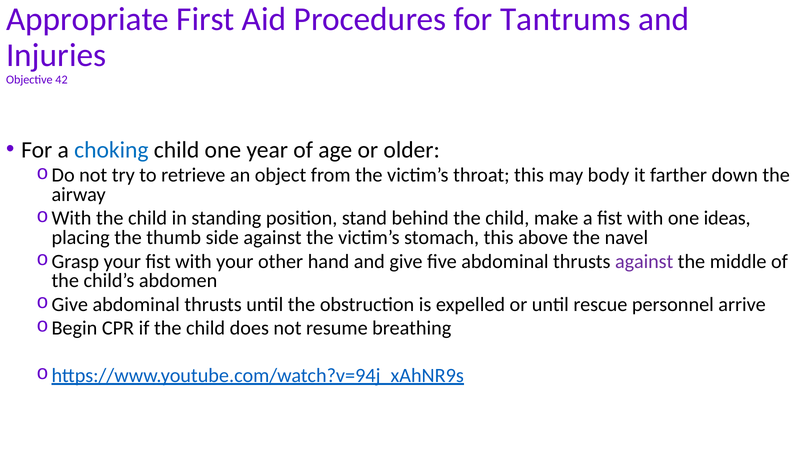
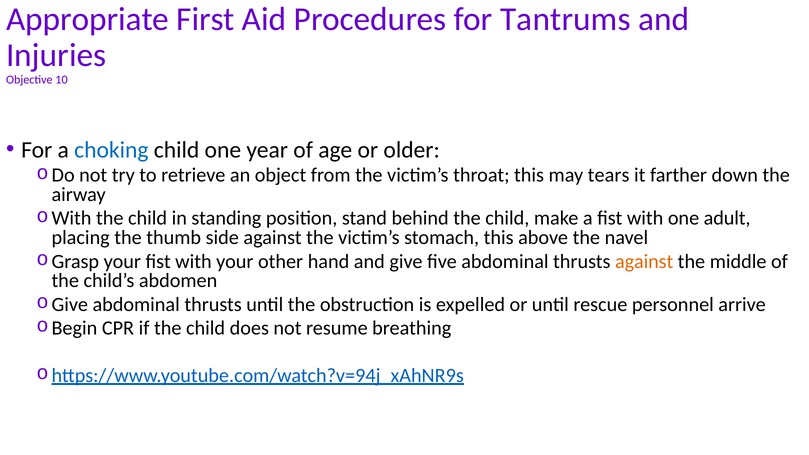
42: 42 -> 10
body: body -> tears
ideas: ideas -> adult
against at (644, 261) colour: purple -> orange
